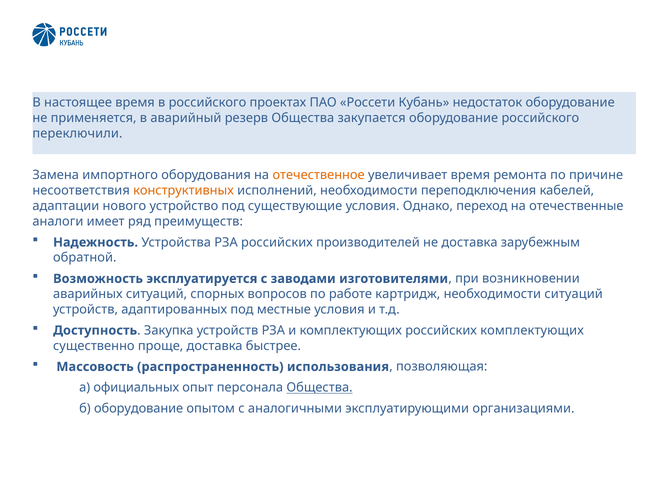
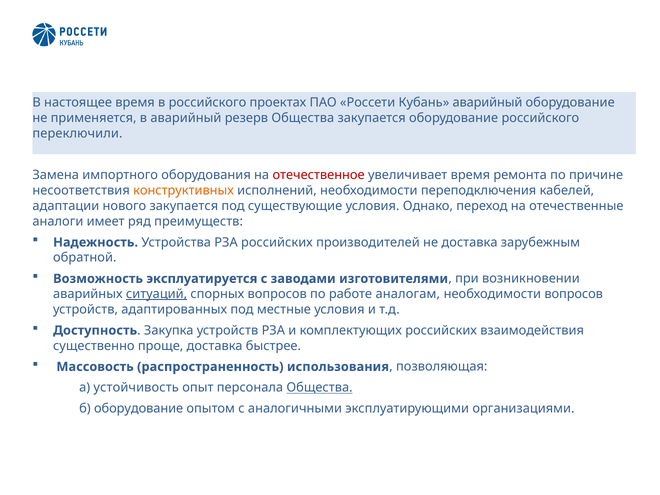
Кубань недостаток: недостаток -> аварийный
отечественное colour: orange -> red
нового устройство: устройство -> закупается
ситуаций at (157, 294) underline: none -> present
картридж: картридж -> аналогам
необходимости ситуаций: ситуаций -> вопросов
российских комплектующих: комплектующих -> взаимодействия
официальных: официальных -> устойчивость
